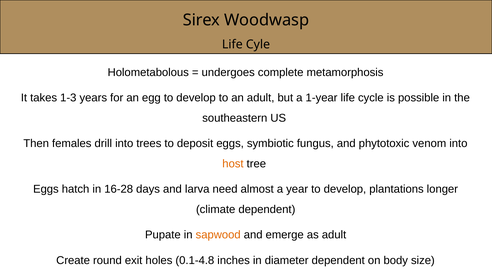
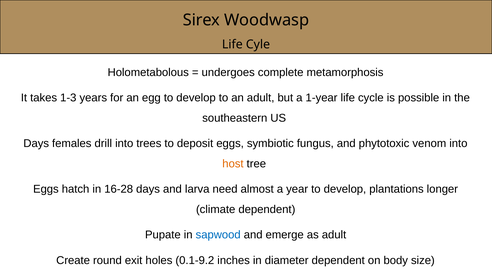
Then at (36, 143): Then -> Days
sapwood colour: orange -> blue
0.1-4.8: 0.1-4.8 -> 0.1-9.2
